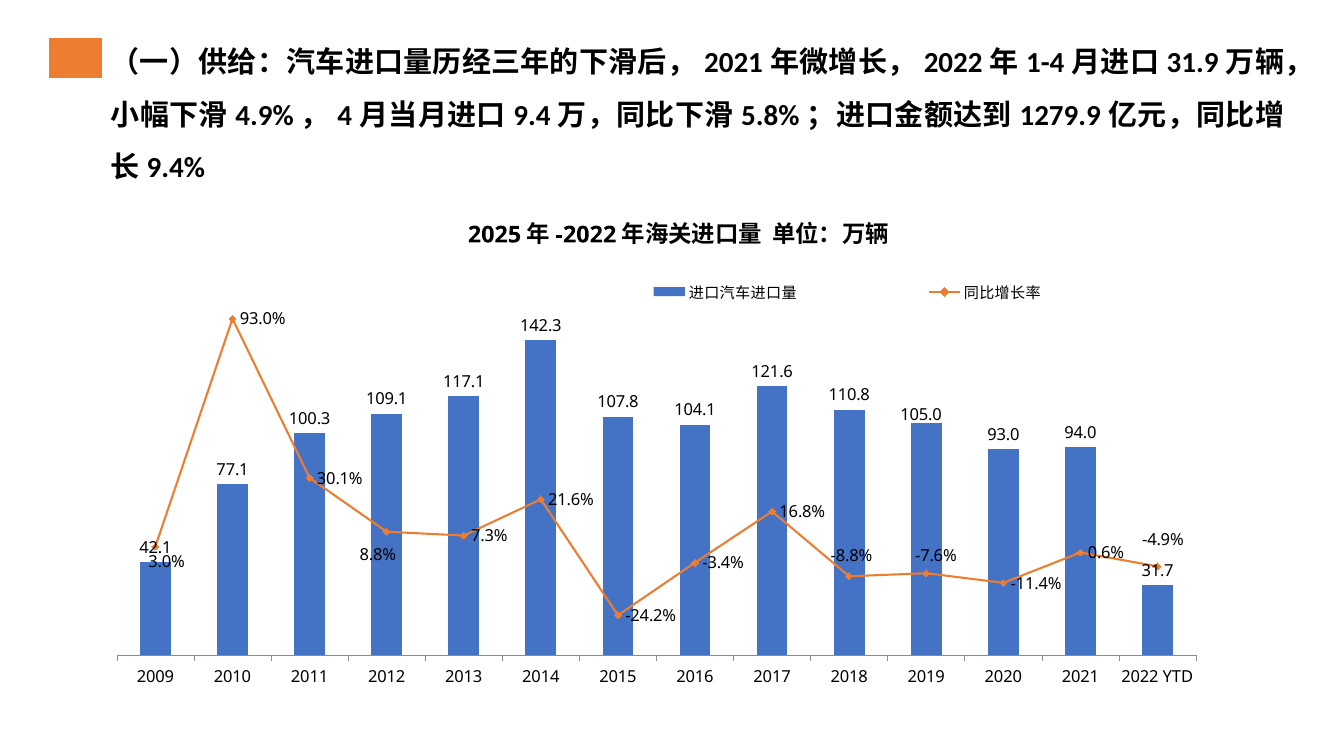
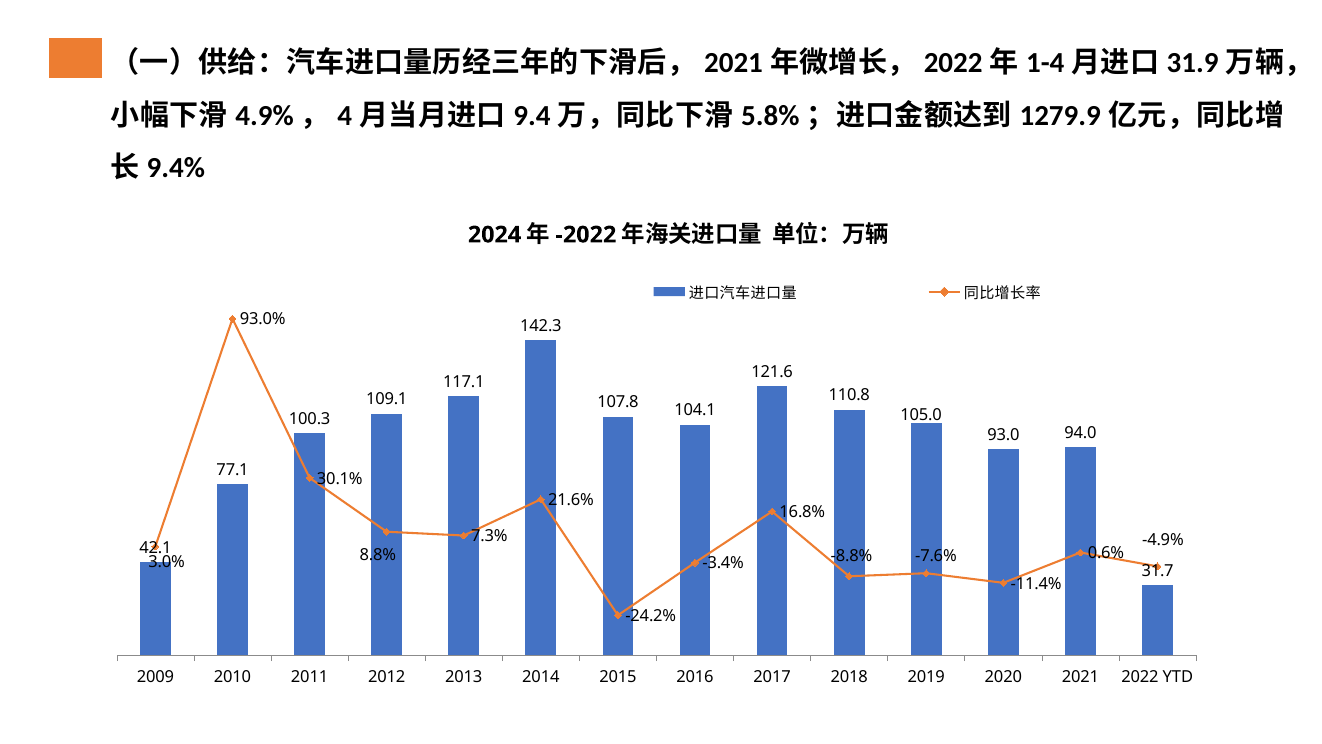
2025: 2025 -> 2024
